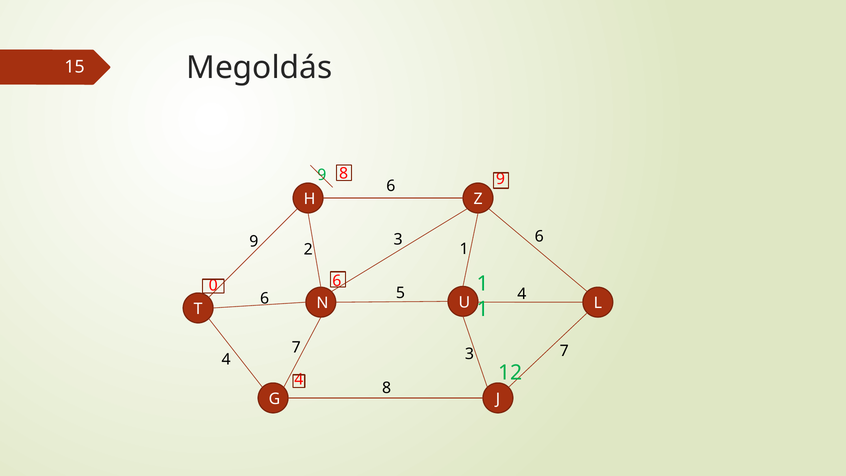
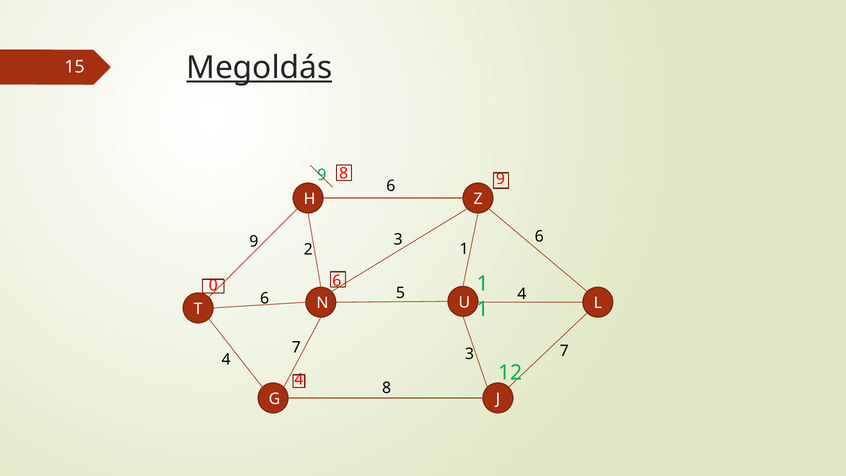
Megoldás underline: none -> present
